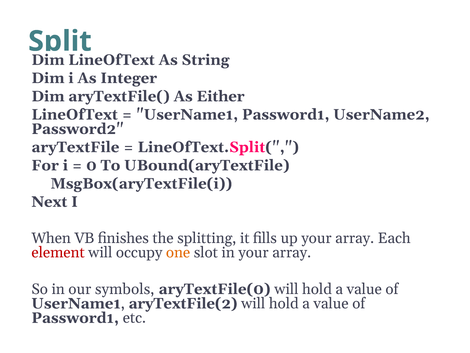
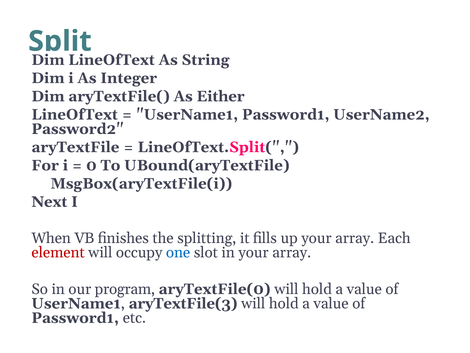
one colour: orange -> blue
symbols: symbols -> program
aryTextFile(2: aryTextFile(2 -> aryTextFile(3
